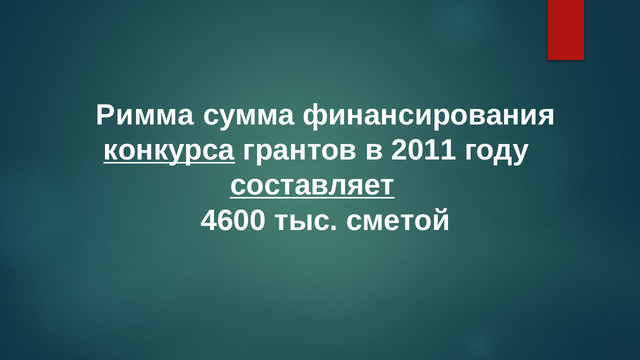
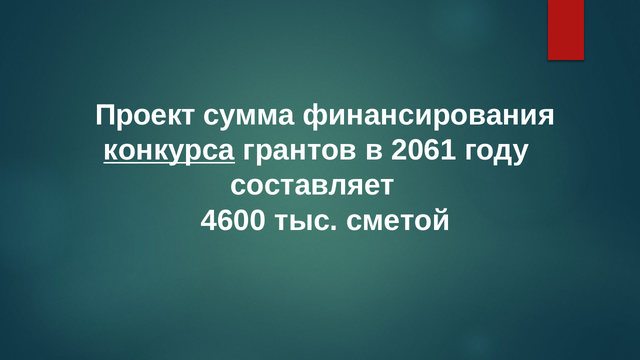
Римма: Римма -> Проект
2011: 2011 -> 2061
составляет underline: present -> none
